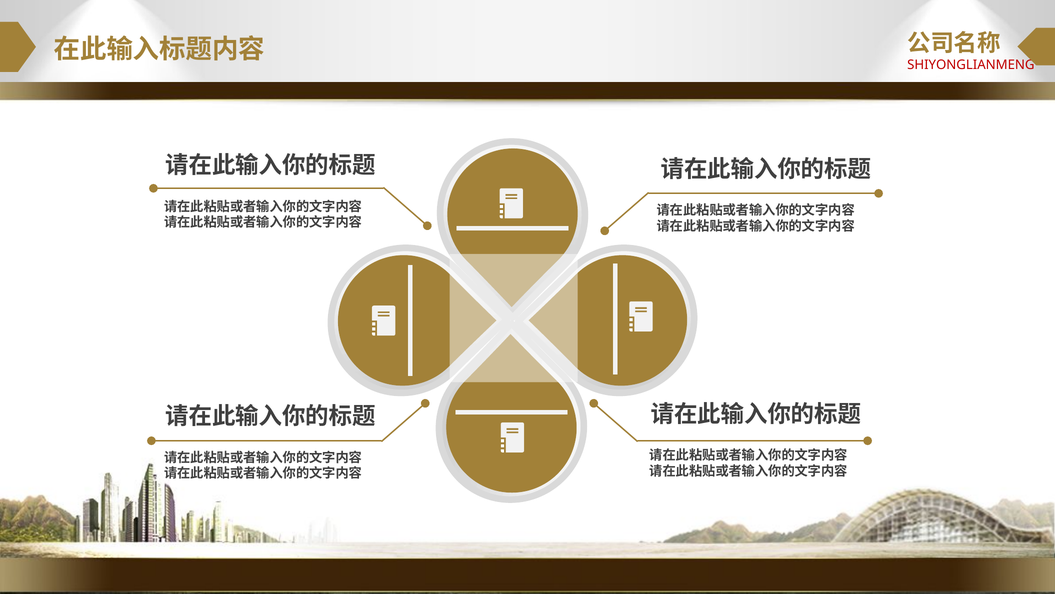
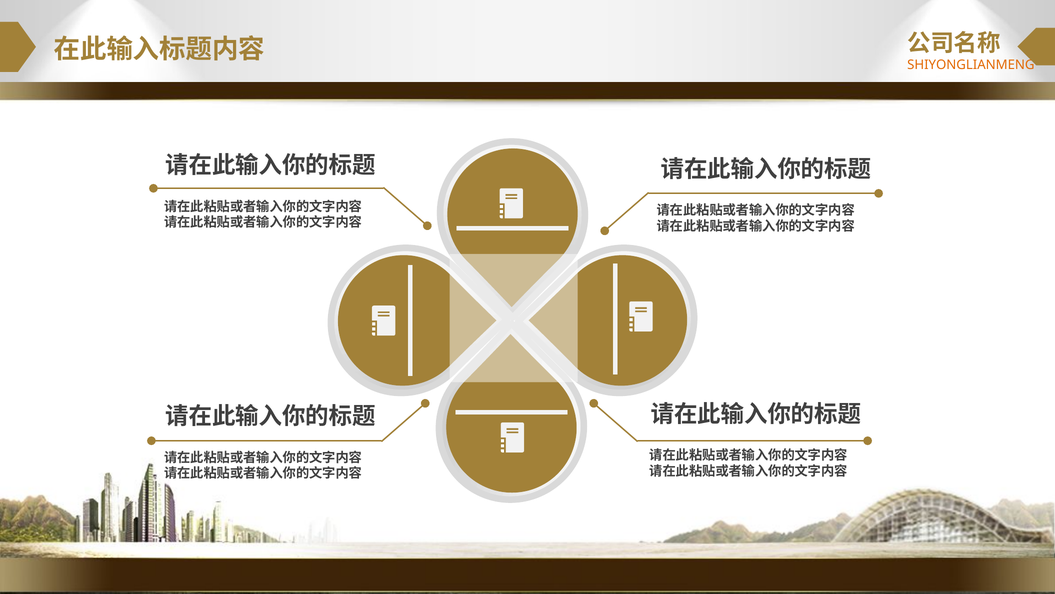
SHIYONGLIANMENG colour: red -> orange
